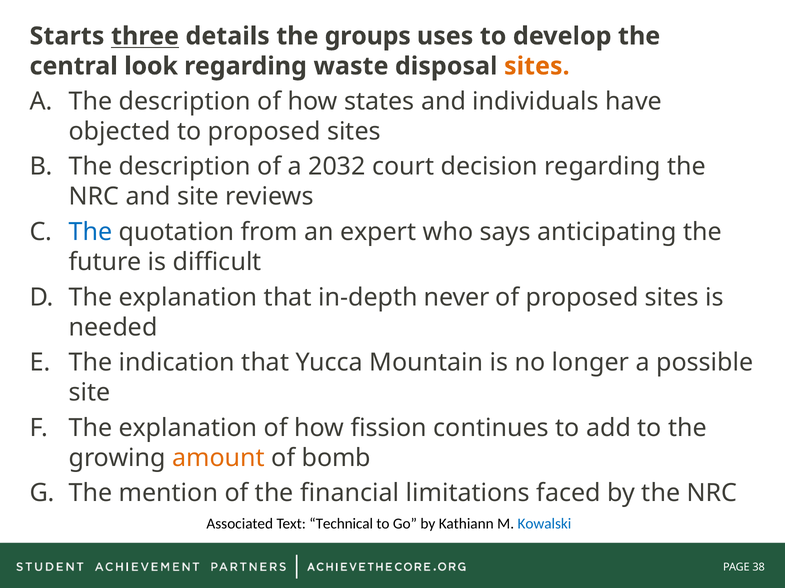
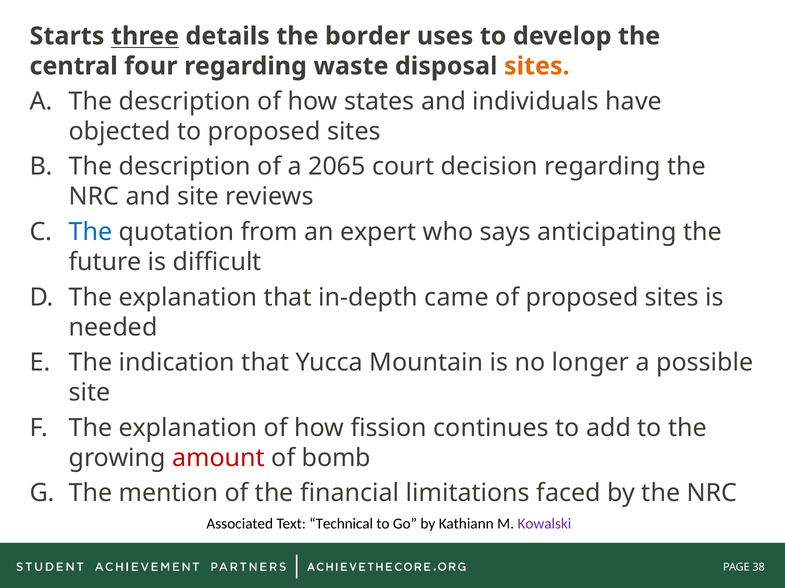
groups: groups -> border
look: look -> four
2032: 2032 -> 2065
never: never -> came
amount colour: orange -> red
Kowalski colour: blue -> purple
